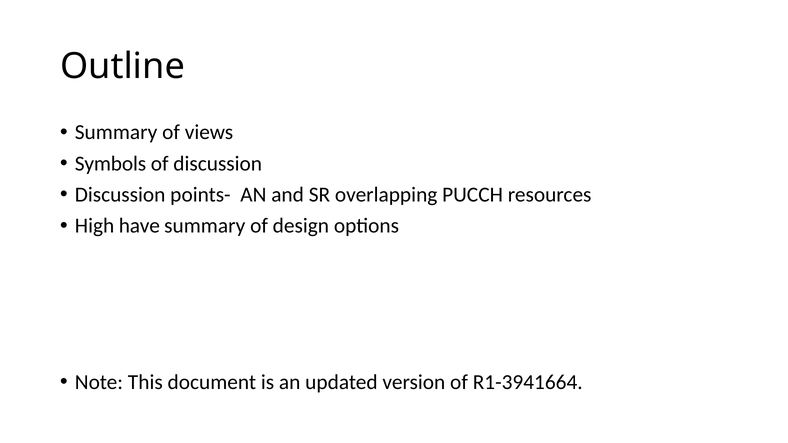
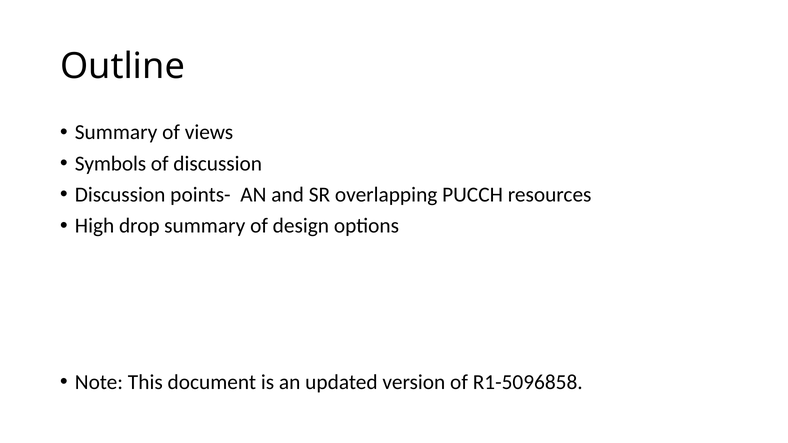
have: have -> drop
R1-3941664: R1-3941664 -> R1-5096858
